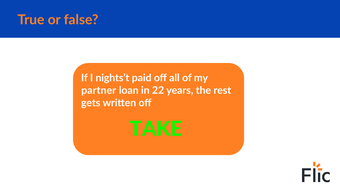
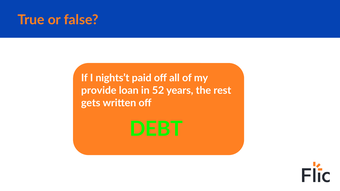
partner: partner -> provide
22: 22 -> 52
TAKE: TAKE -> DEBT
